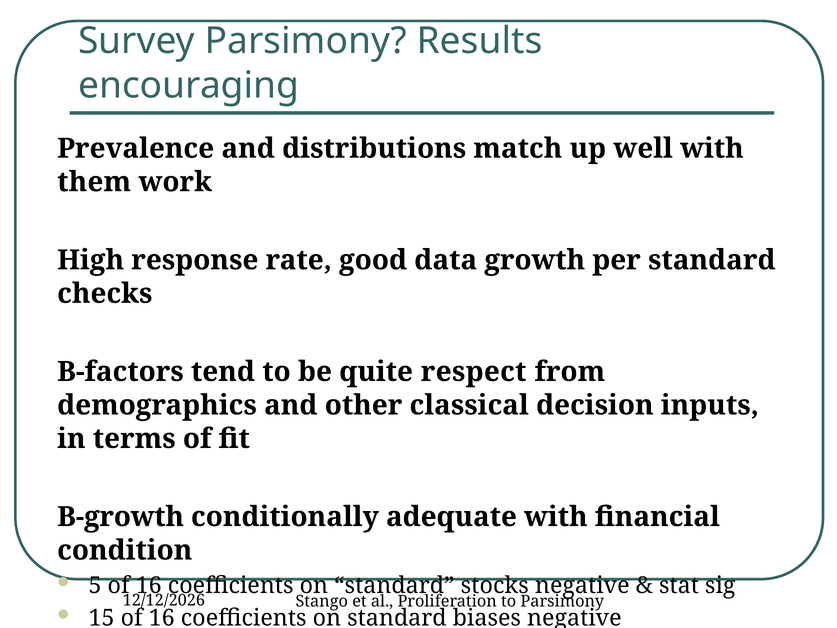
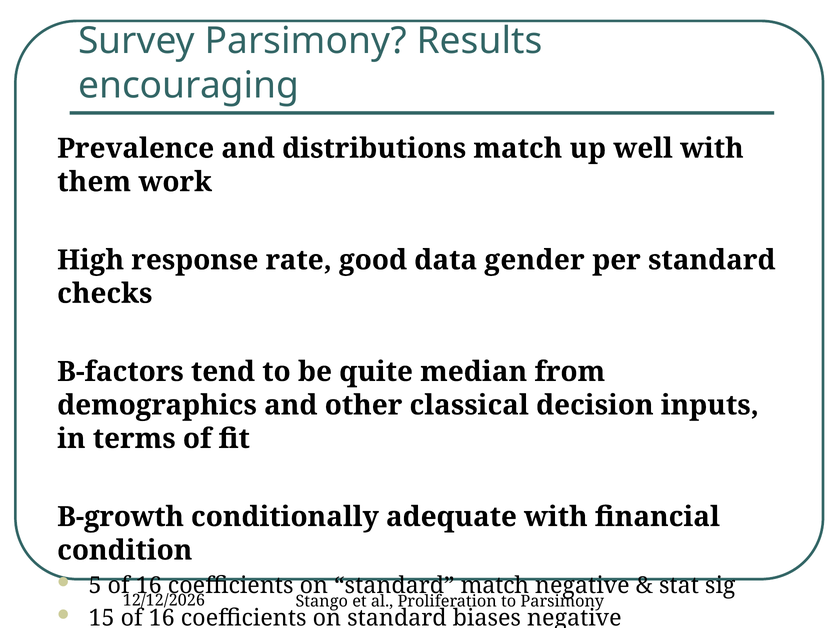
growth: growth -> gender
respect: respect -> median
standard stocks: stocks -> match
